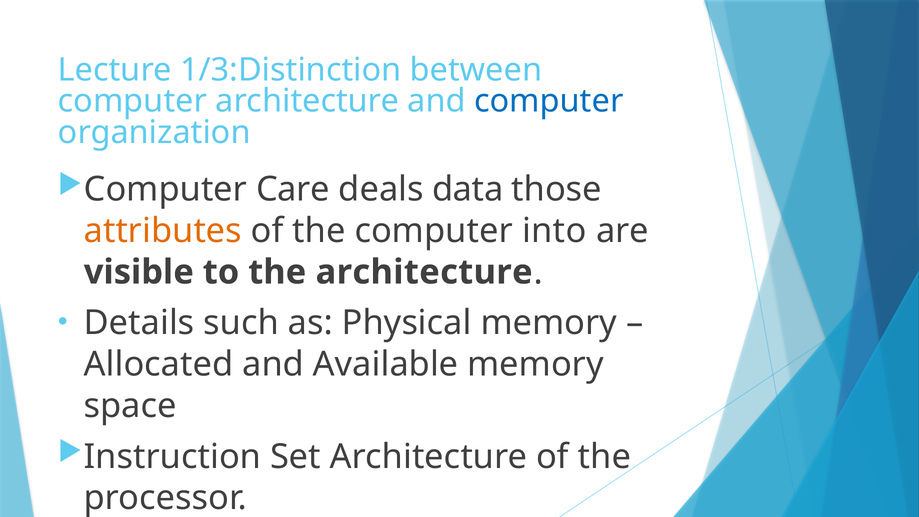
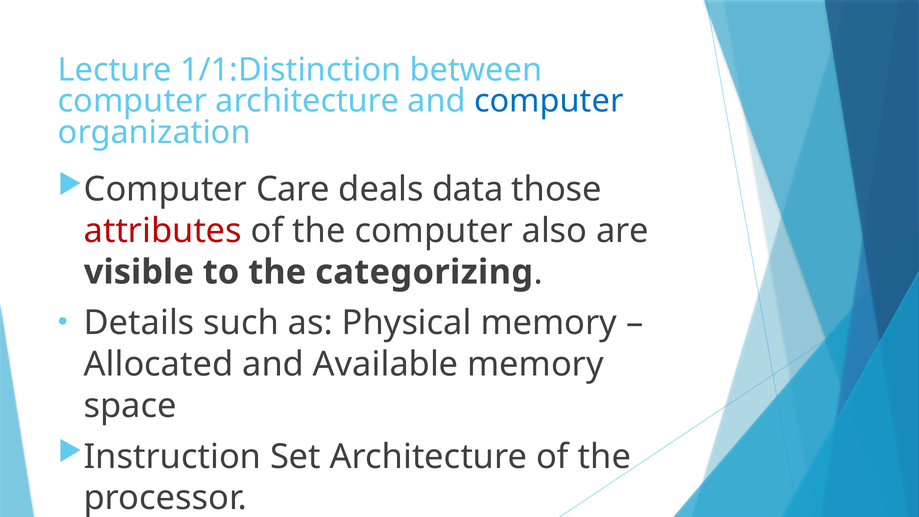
1/3:Distinction: 1/3:Distinction -> 1/1:Distinction
attributes colour: orange -> red
into: into -> also
the architecture: architecture -> categorizing
